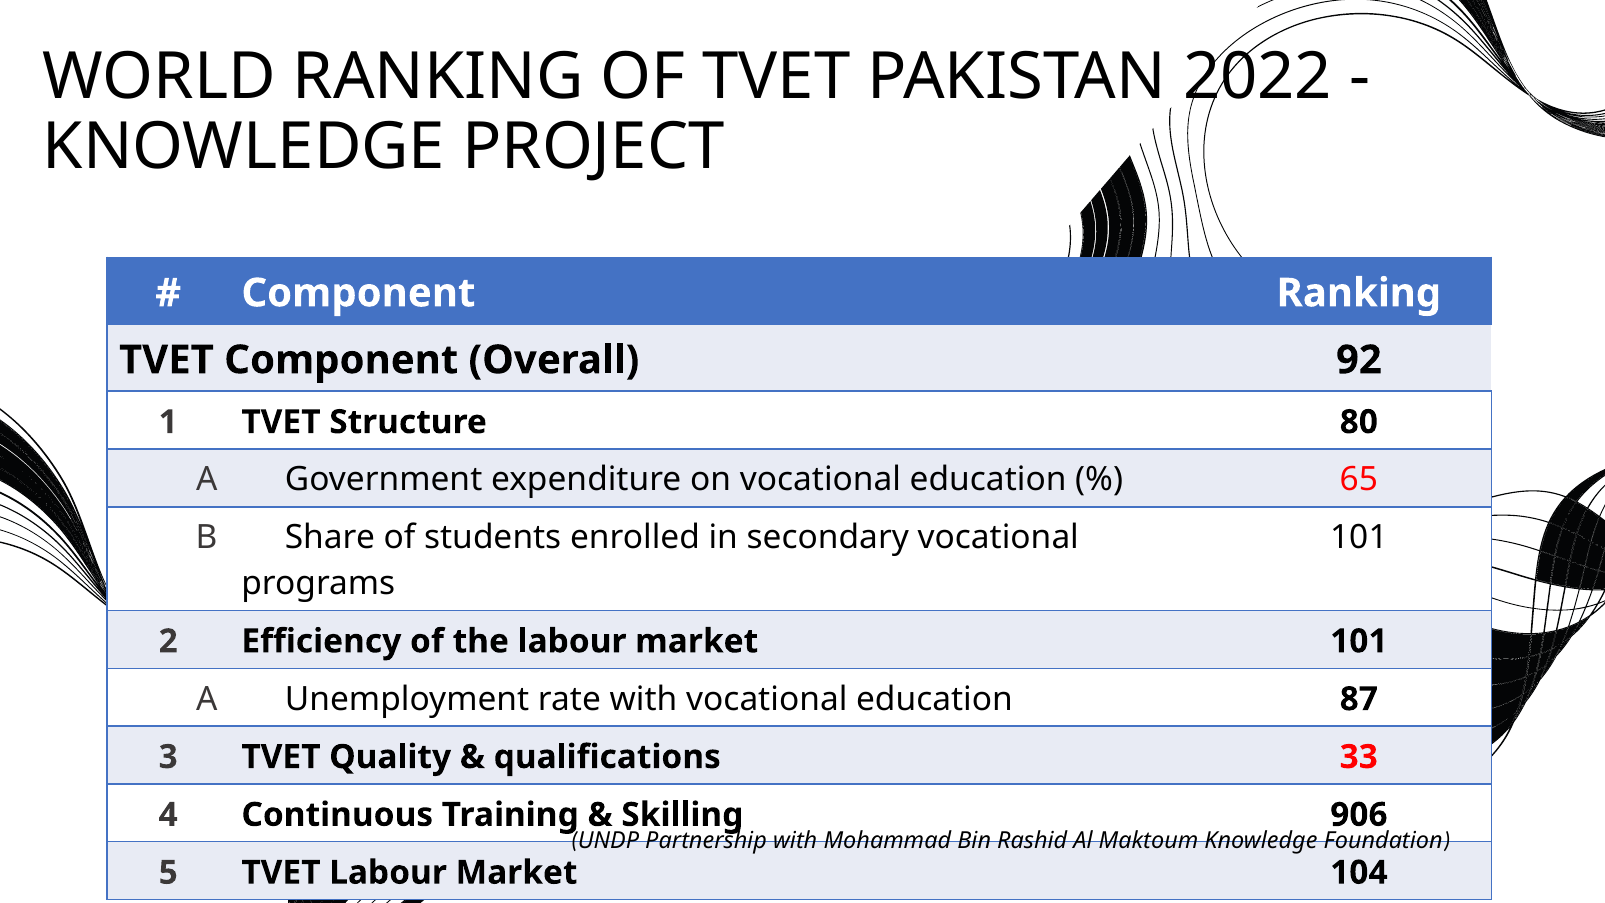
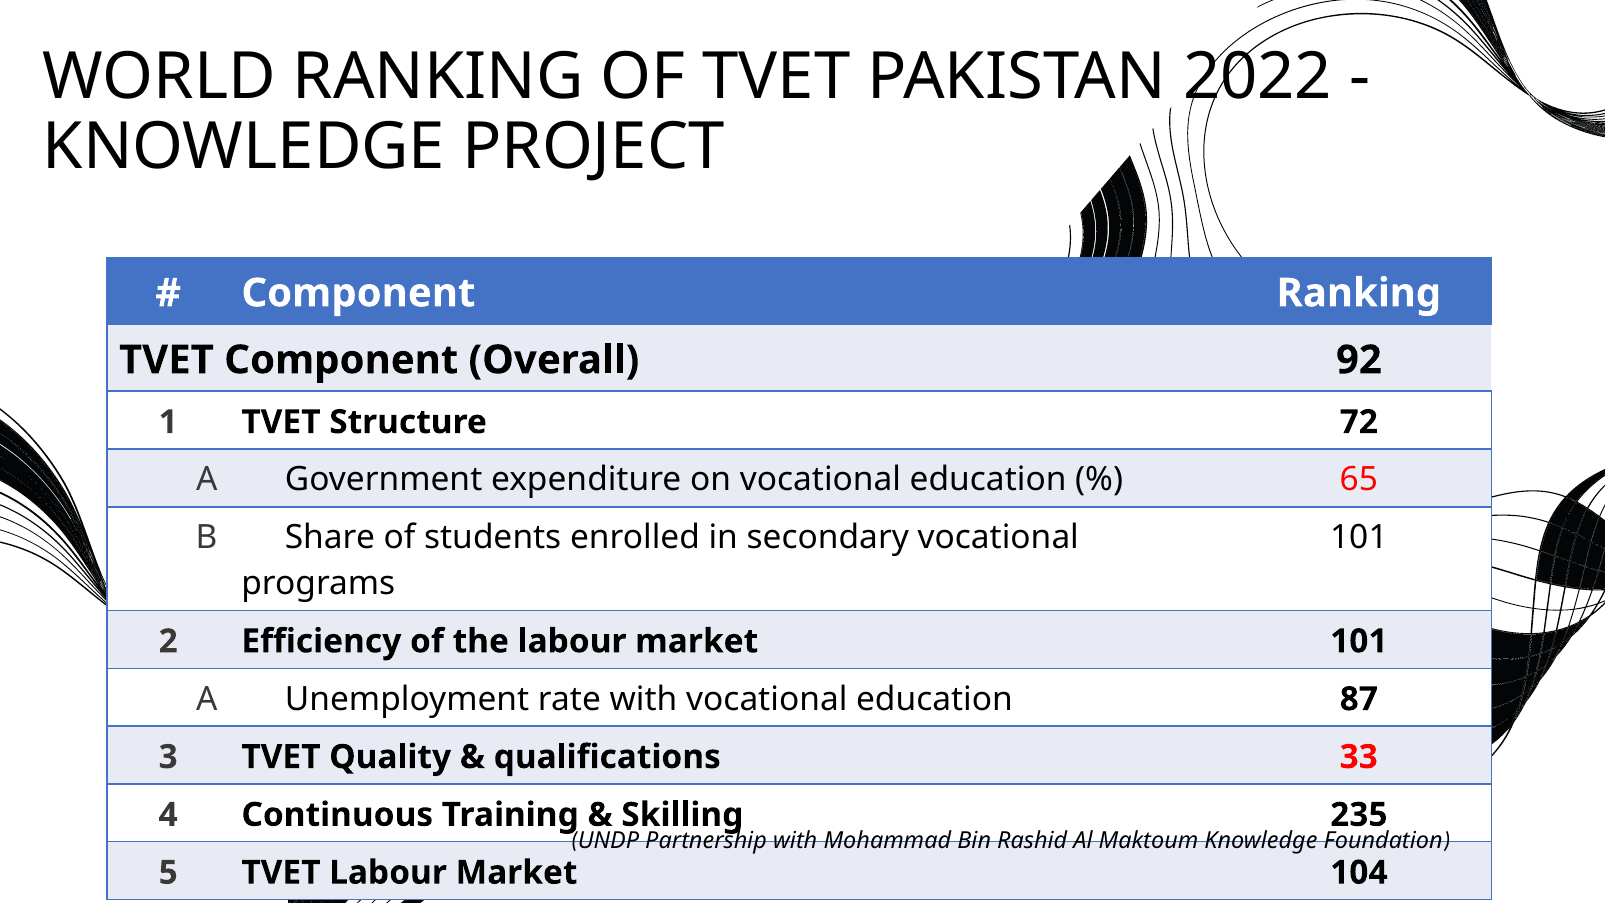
80: 80 -> 72
906: 906 -> 235
